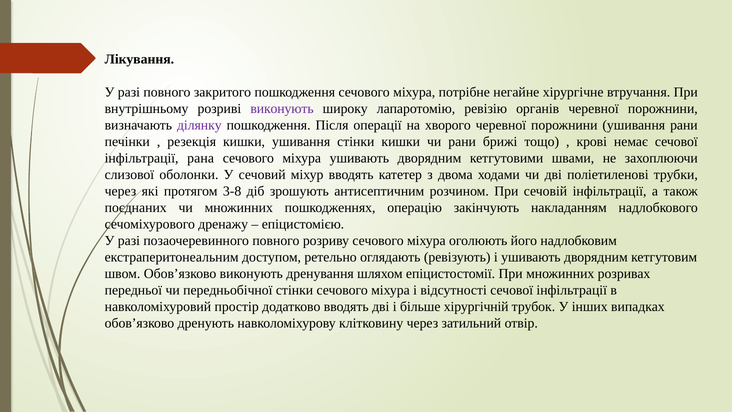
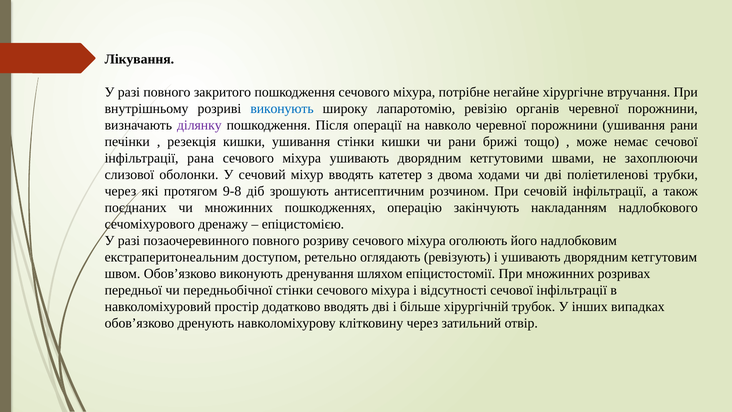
виконують at (282, 109) colour: purple -> blue
хворого: хворого -> навколо
крові: крові -> може
3-8: 3-8 -> 9-8
